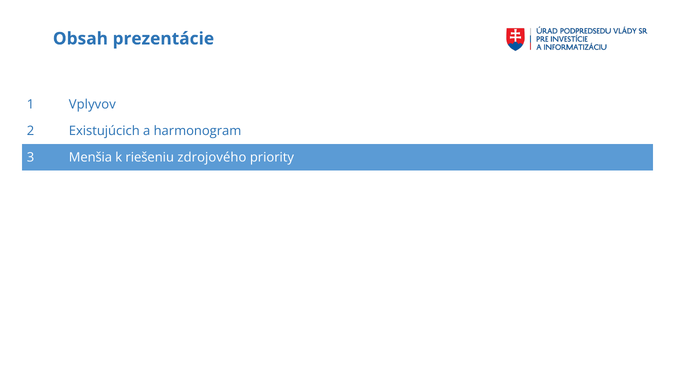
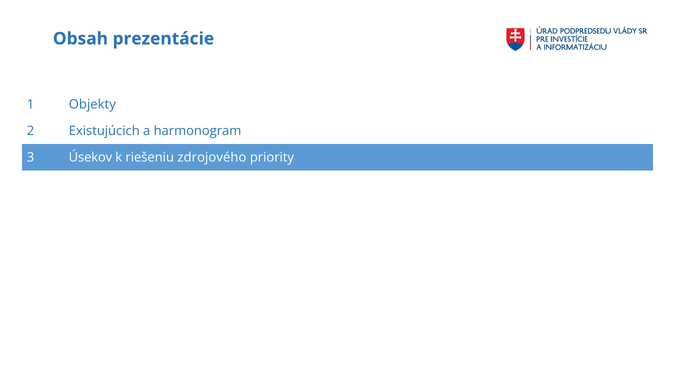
Vplyvov: Vplyvov -> Objekty
Menšia: Menšia -> Úsekov
